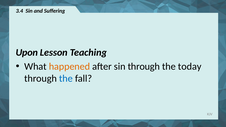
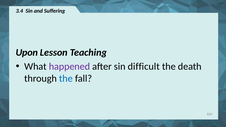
happened colour: orange -> purple
sin through: through -> difficult
today: today -> death
